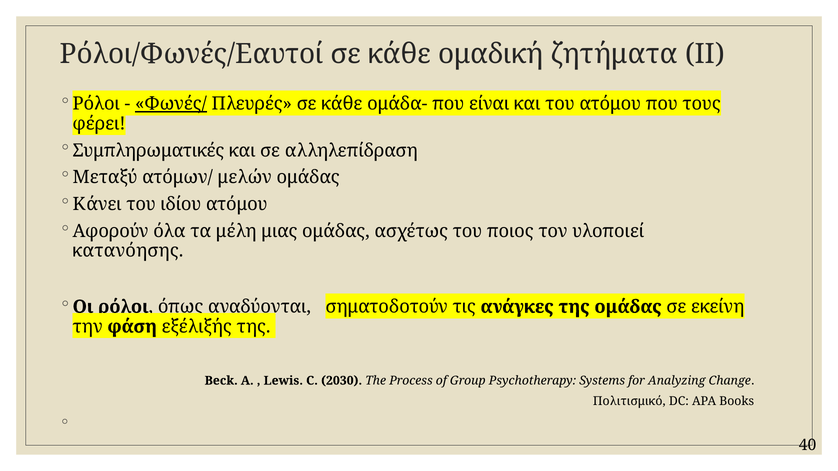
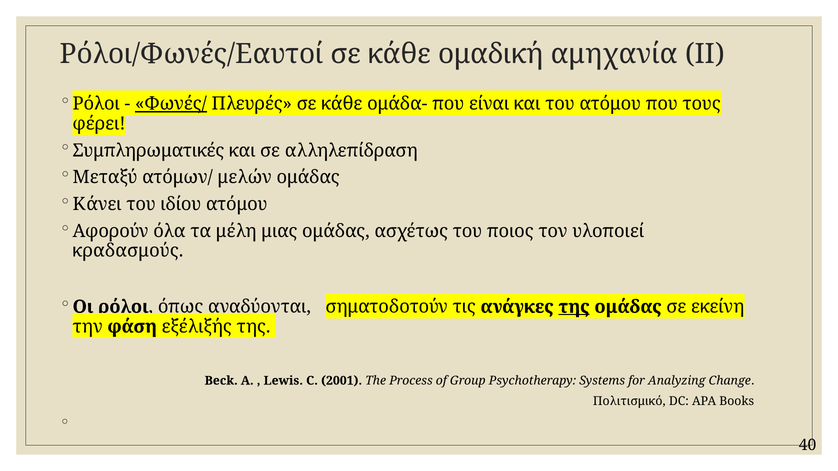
ζητήματα: ζητήματα -> αμηχανία
κατανόησης: κατανόησης -> κραδασμούς
της at (574, 307) underline: none -> present
2030: 2030 -> 2001
